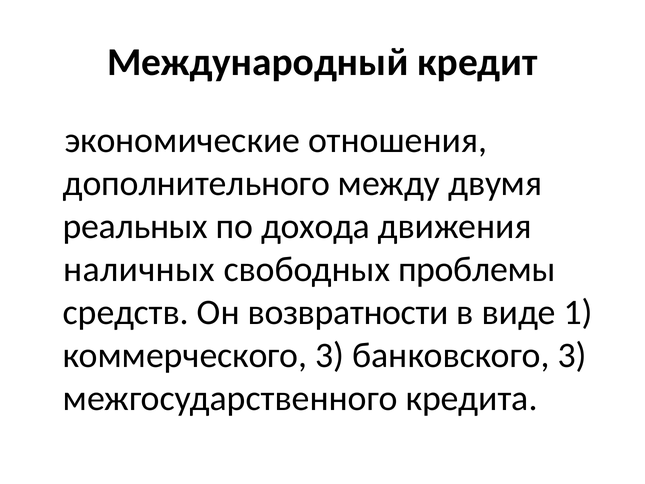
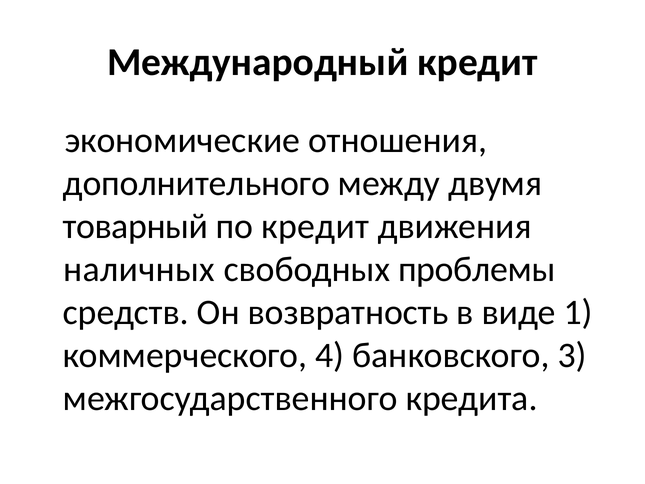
реальных: реальных -> товарный
по дохода: дохода -> кредит
возвратности: возвратности -> возвратность
коммерческого 3: 3 -> 4
